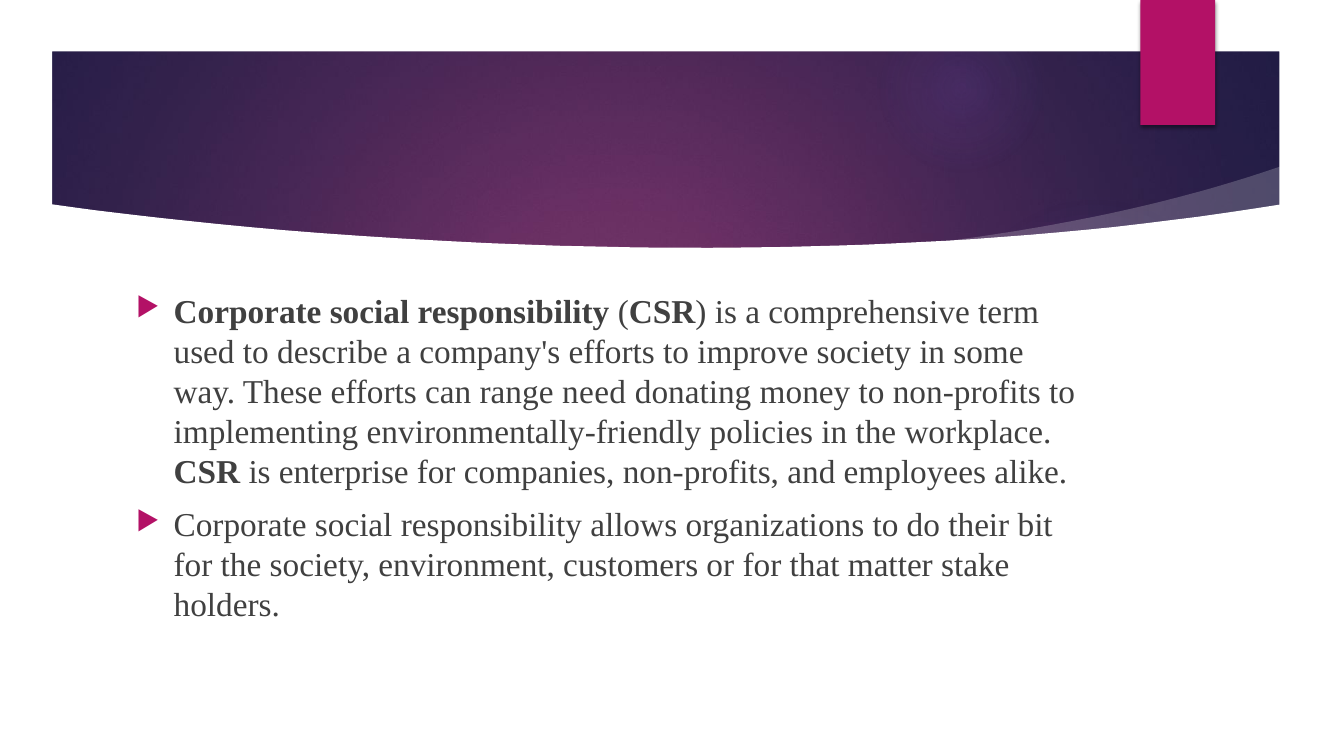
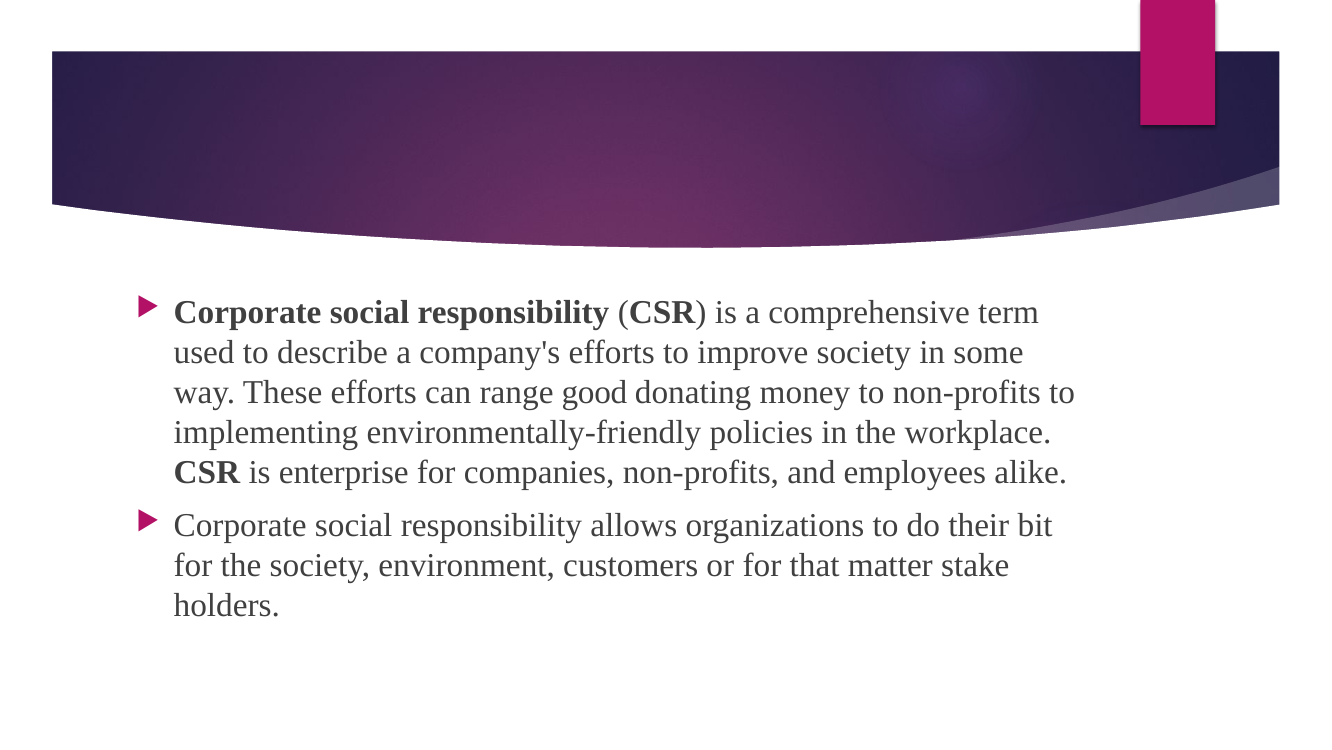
need: need -> good
